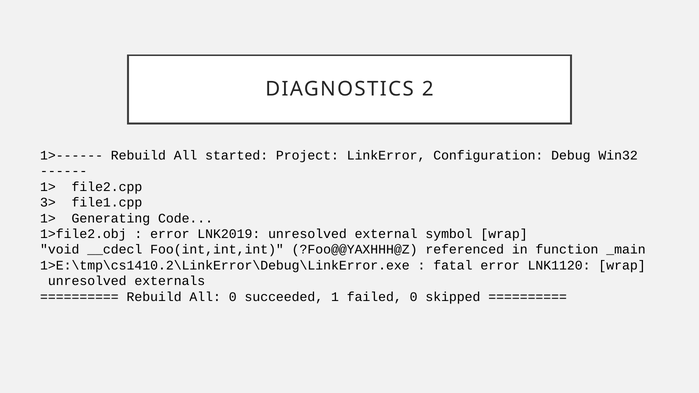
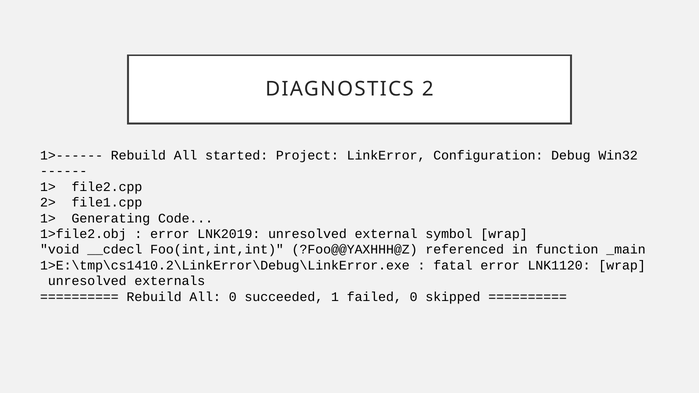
3>: 3> -> 2>
